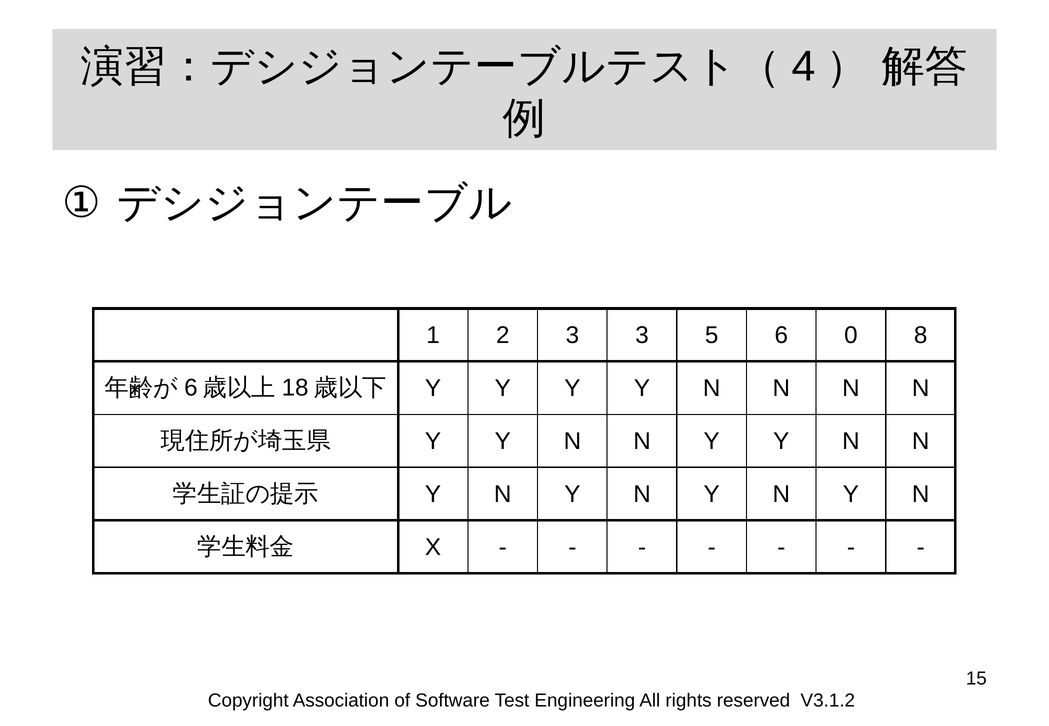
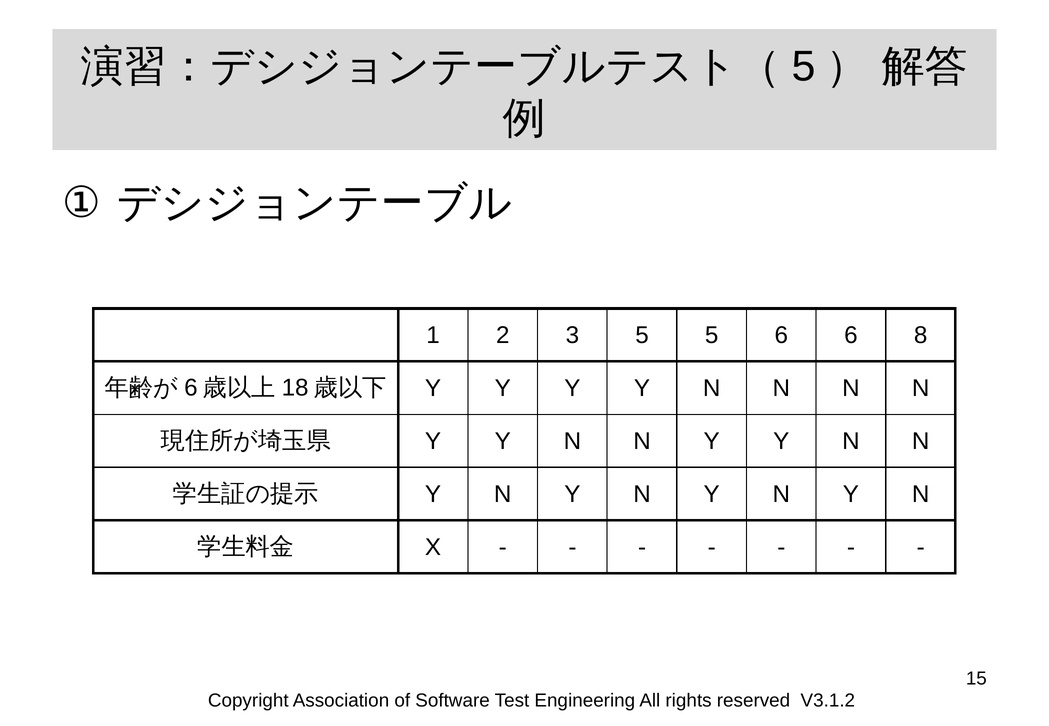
4 at (804, 67): 4 -> 5
3 3: 3 -> 5
6 0: 0 -> 6
